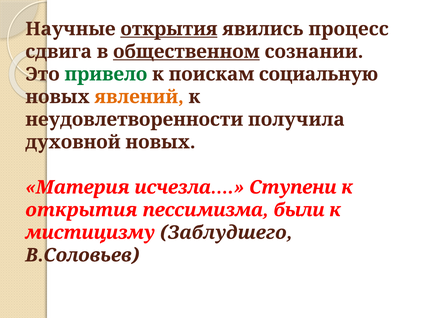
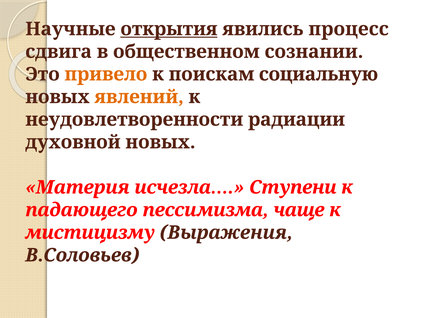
общественном underline: present -> none
привело colour: green -> orange
получила: получила -> радиации
открытия at (81, 210): открытия -> падающего
были: были -> чаще
Заблудшего: Заблудшего -> Выражения
